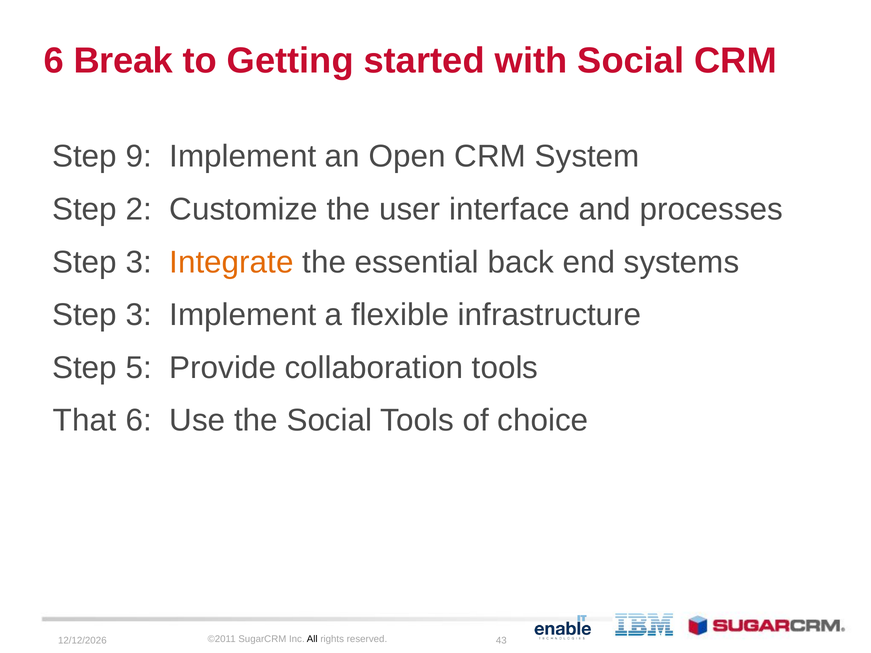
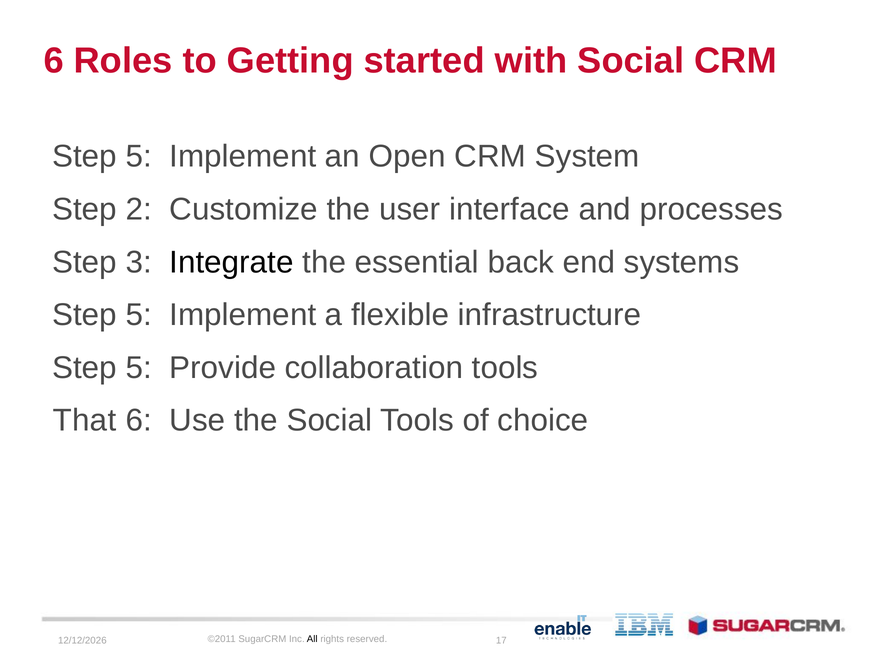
Break: Break -> Roles
9 at (139, 157): 9 -> 5
Integrate colour: orange -> black
3 at (139, 315): 3 -> 5
43: 43 -> 17
